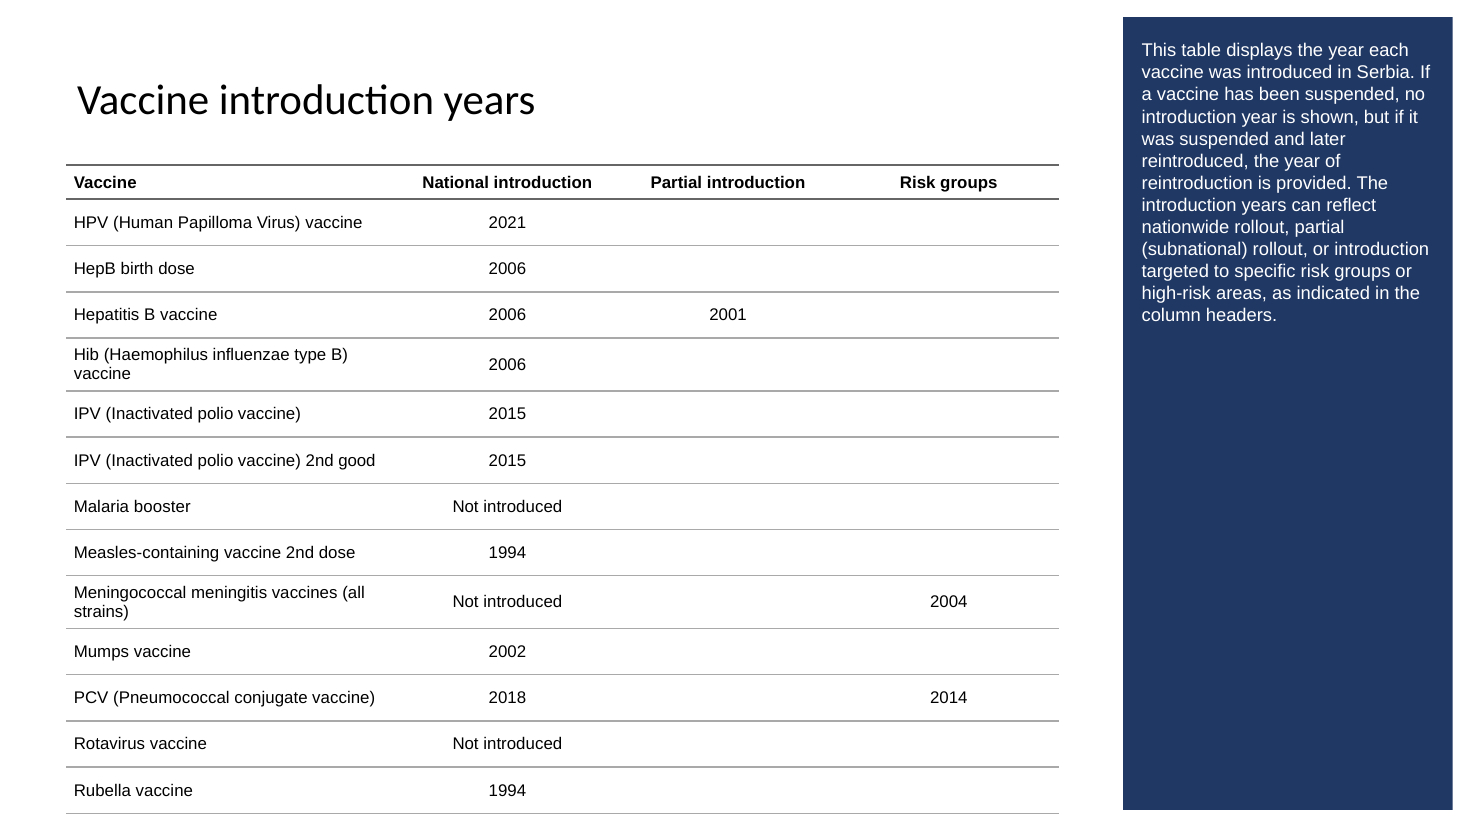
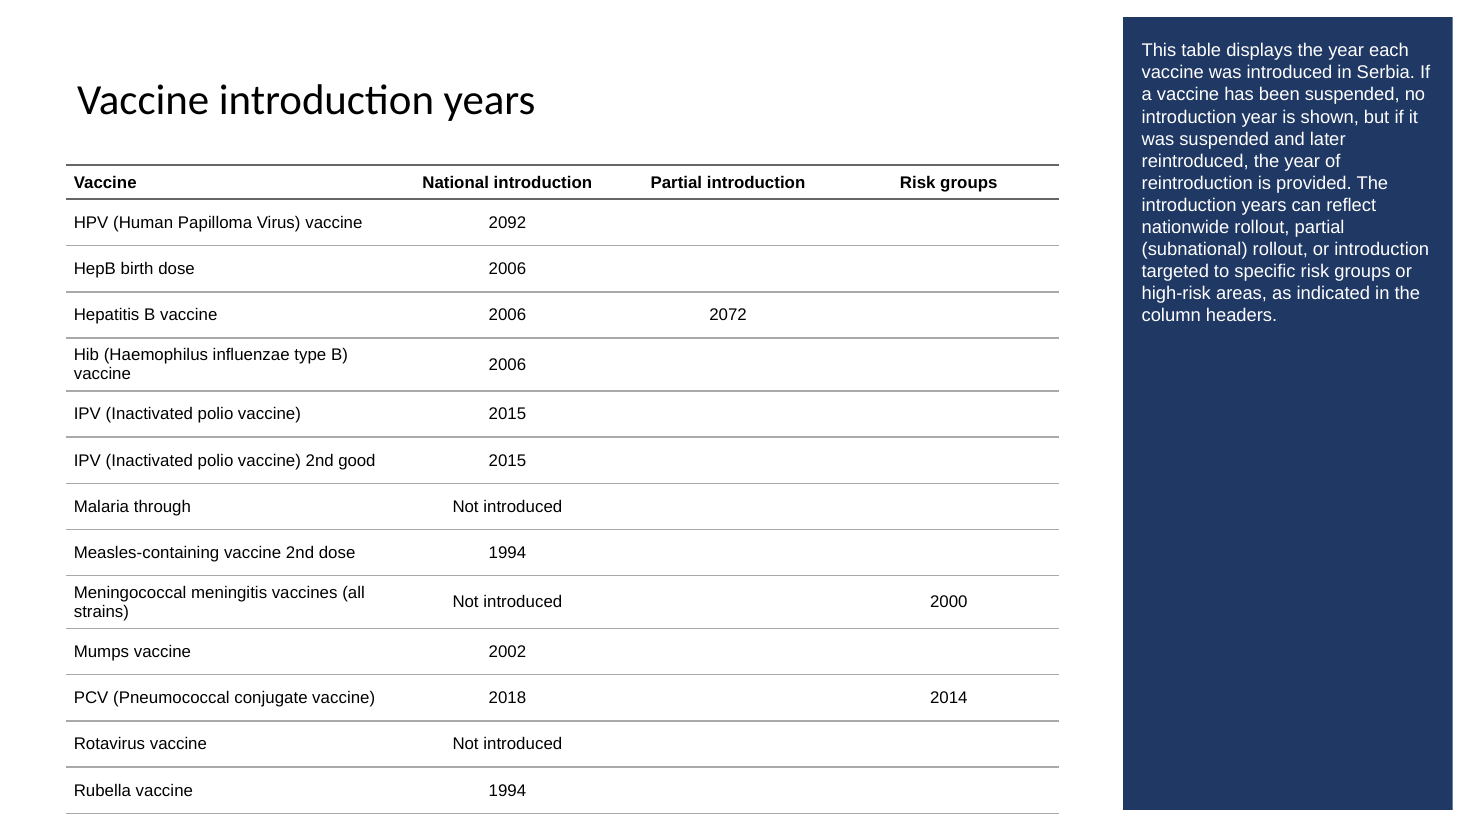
2021: 2021 -> 2092
2001: 2001 -> 2072
booster: booster -> through
2004: 2004 -> 2000
